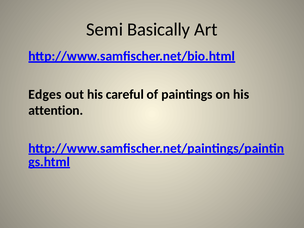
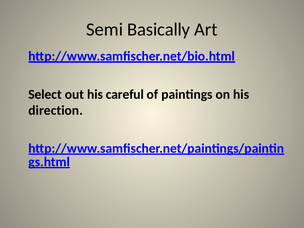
Edges: Edges -> Select
attention: attention -> direction
